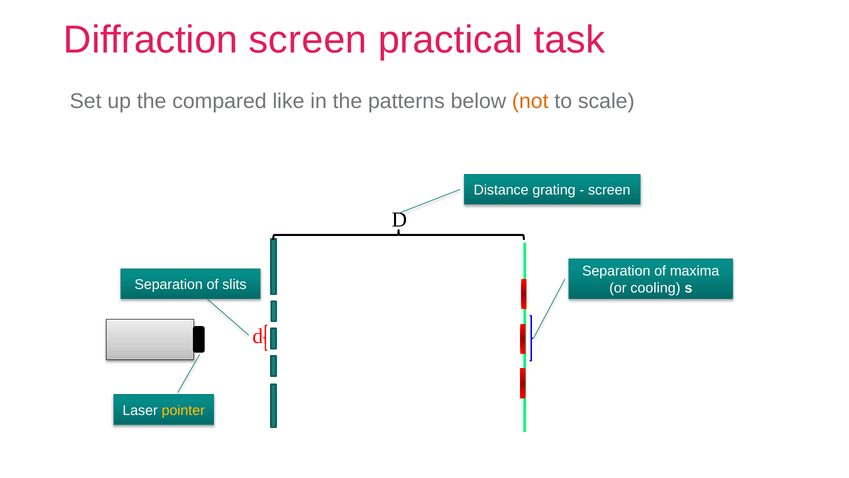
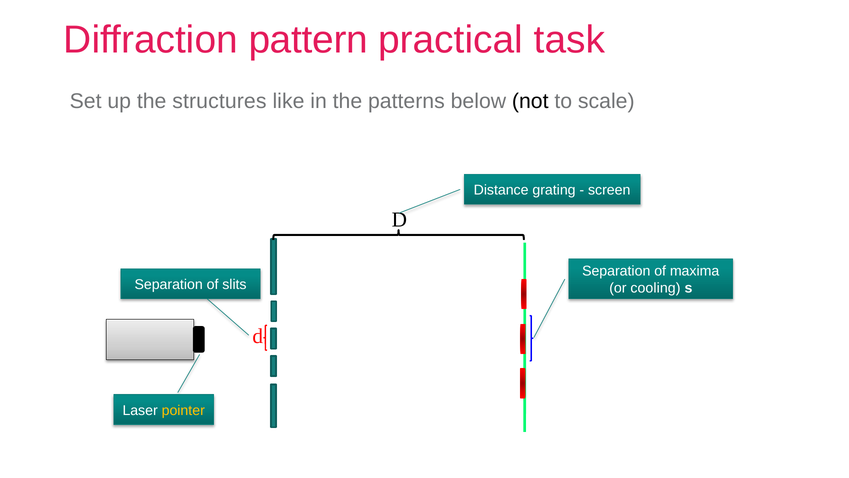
Diffraction screen: screen -> pattern
compared: compared -> structures
not colour: orange -> black
